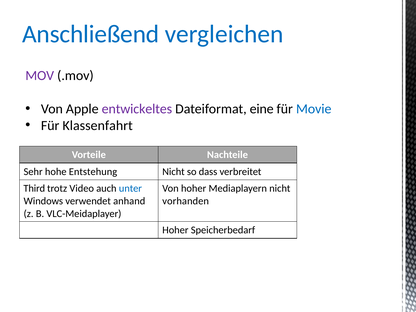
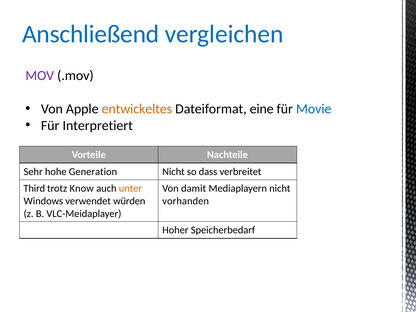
entwickeltes colour: purple -> orange
Klassenfahrt: Klassenfahrt -> Interpretiert
Entstehung: Entstehung -> Generation
Video: Video -> Know
unter colour: blue -> orange
Von hoher: hoher -> damit
anhand: anhand -> würden
